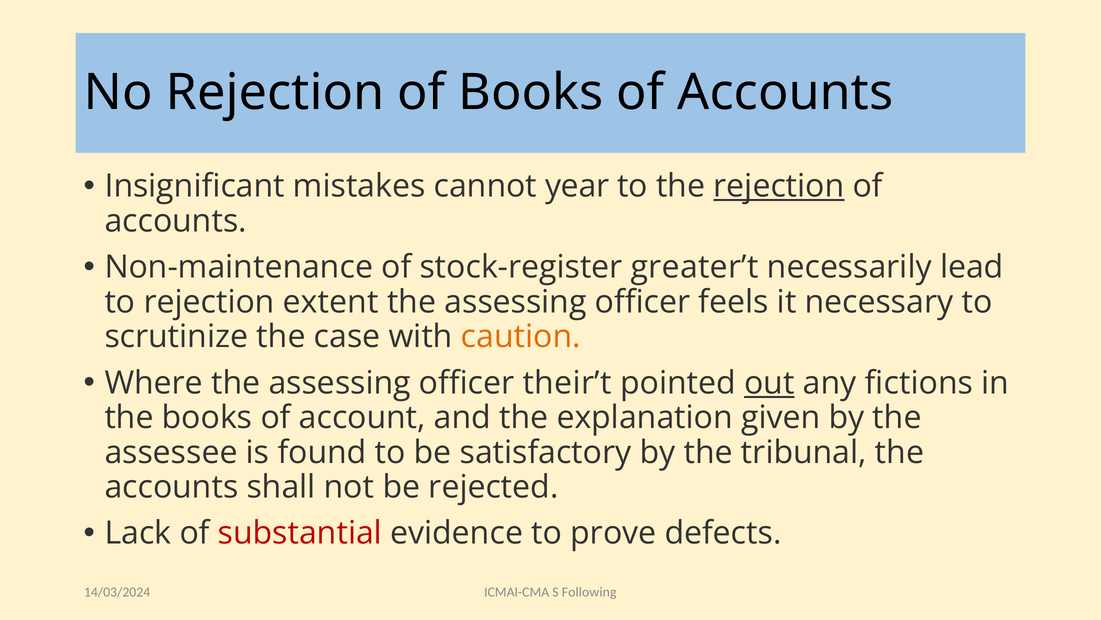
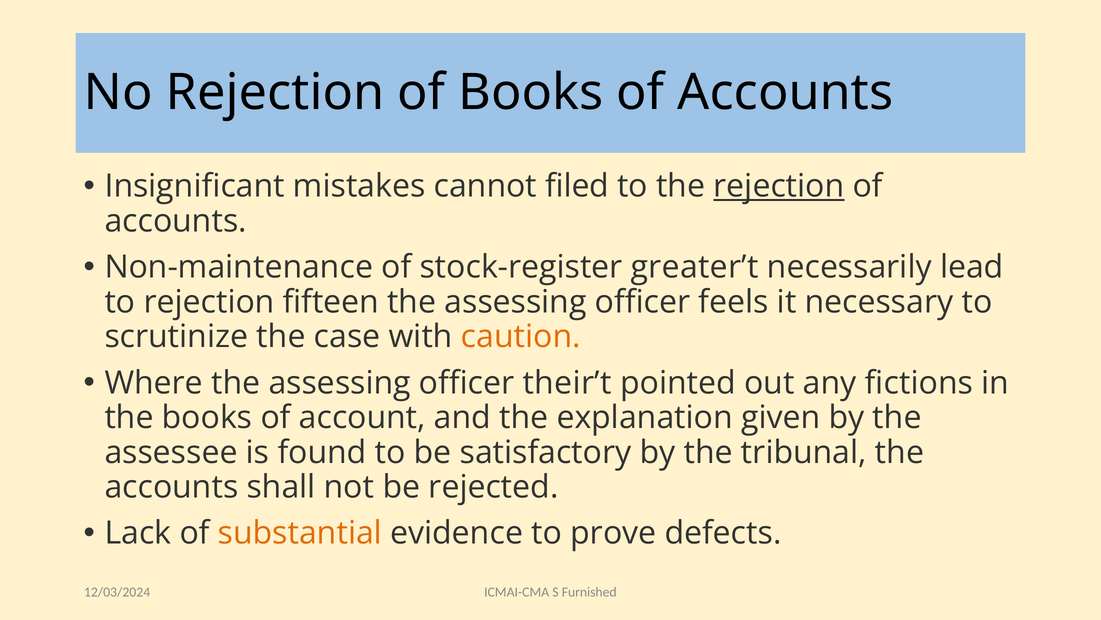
year: year -> filed
extent: extent -> fifteen
out underline: present -> none
substantial colour: red -> orange
Following: Following -> Furnished
14/03/2024: 14/03/2024 -> 12/03/2024
